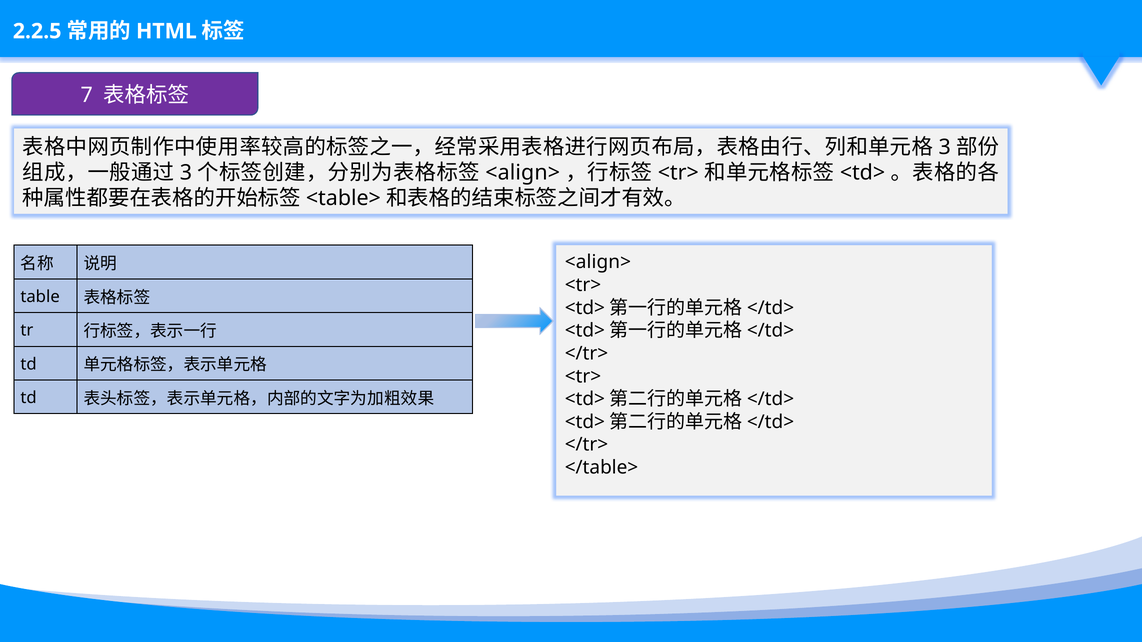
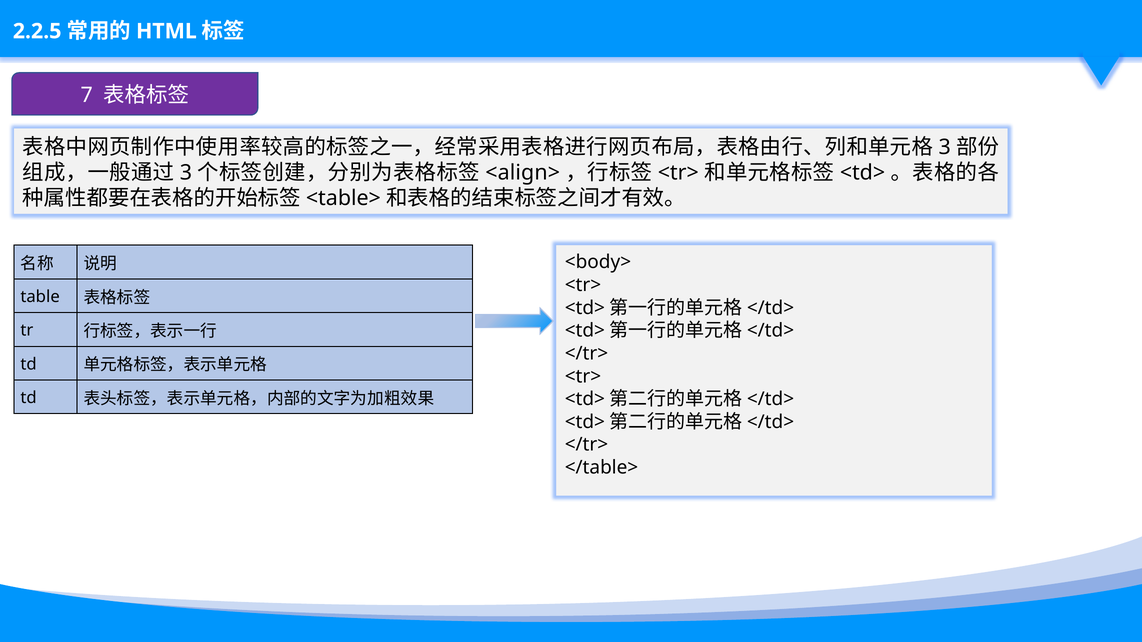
<align> at (598, 262): <align> -> <body>
